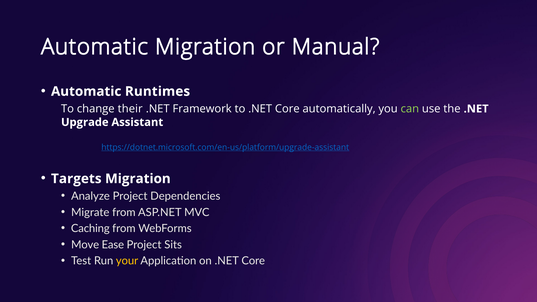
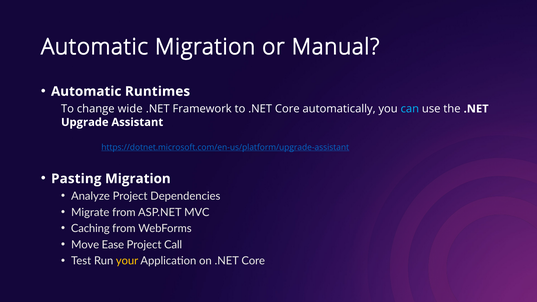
their: their -> wide
can colour: light green -> light blue
Targets: Targets -> Pasting
Sits: Sits -> Call
